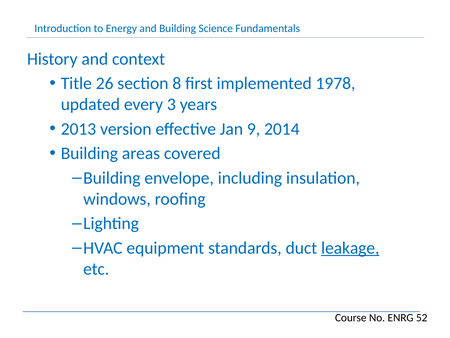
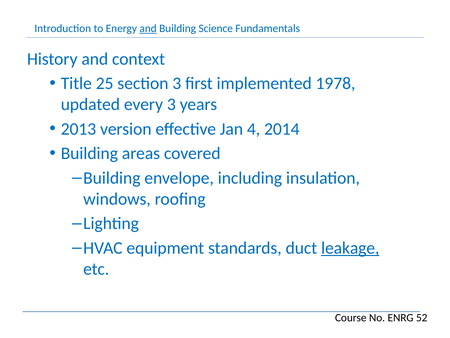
and at (148, 28) underline: none -> present
26: 26 -> 25
section 8: 8 -> 3
9: 9 -> 4
